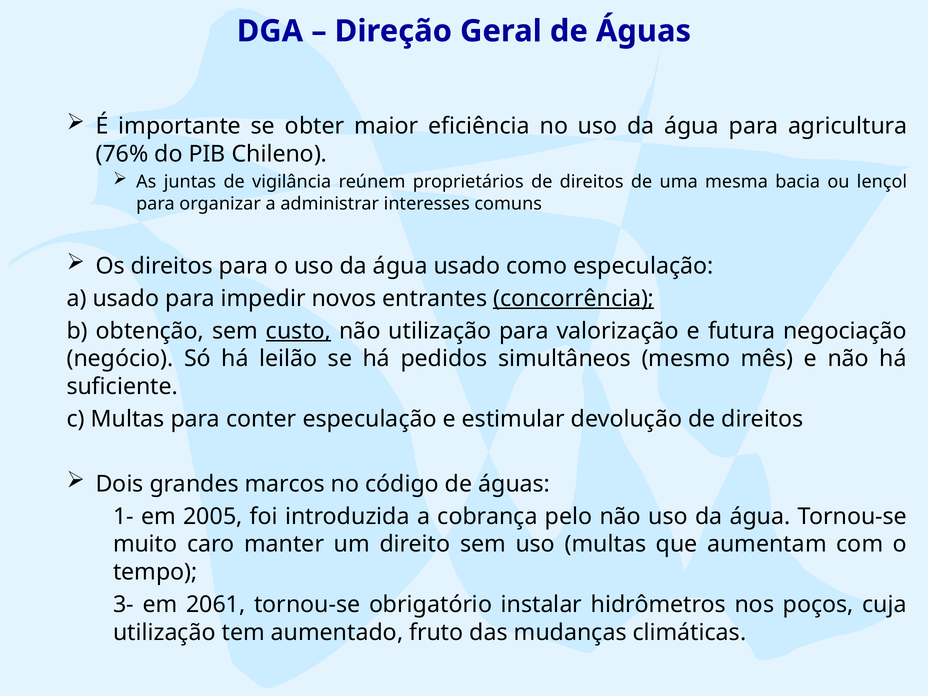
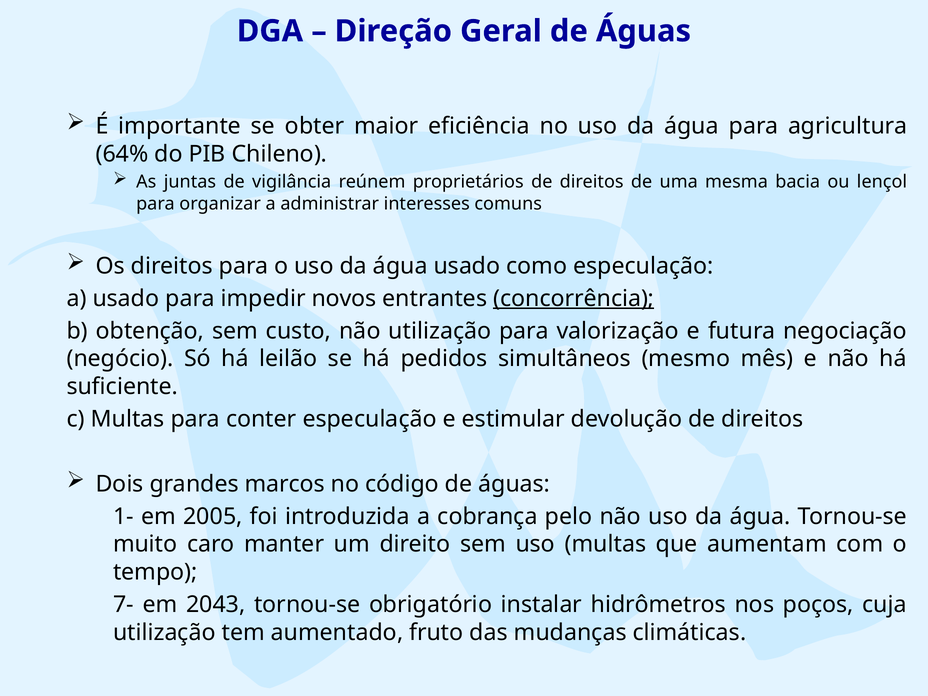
76%: 76% -> 64%
custo underline: present -> none
3-: 3- -> 7-
2061: 2061 -> 2043
